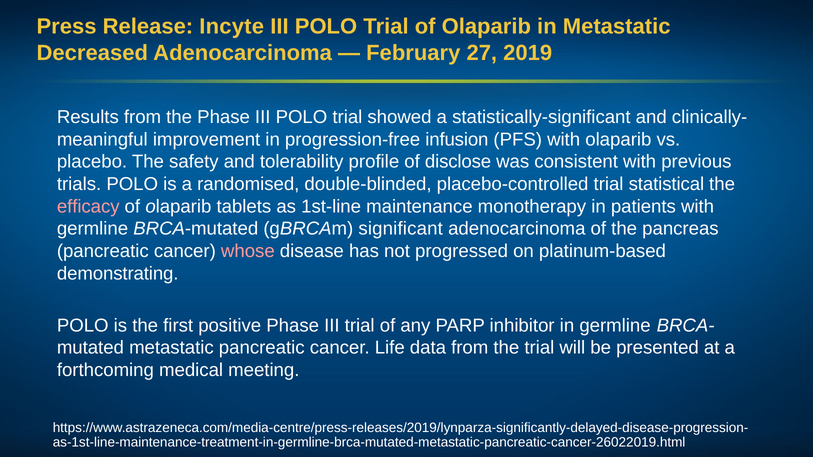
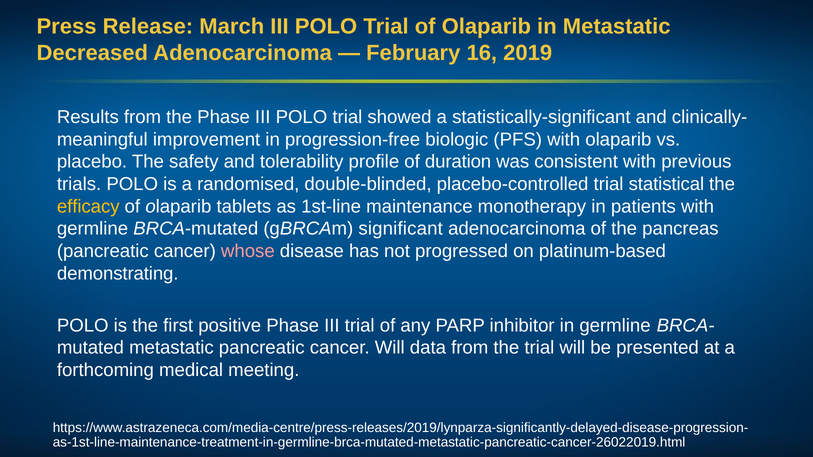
Incyte: Incyte -> March
27: 27 -> 16
infusion: infusion -> biologic
disclose: disclose -> duration
efficacy colour: pink -> yellow
cancer Life: Life -> Will
